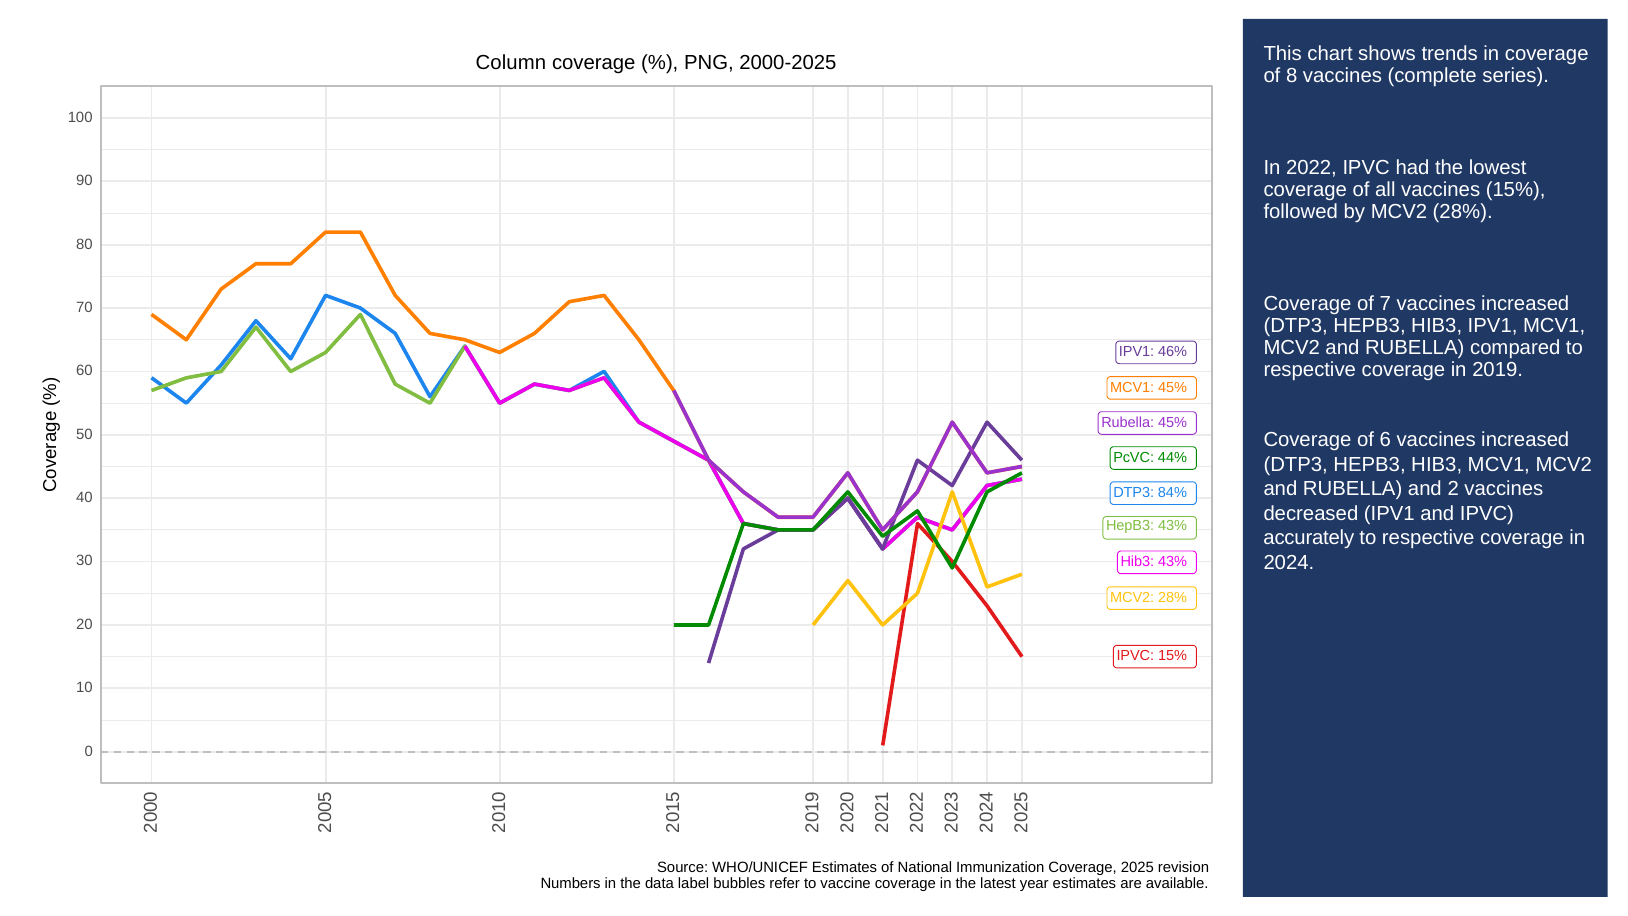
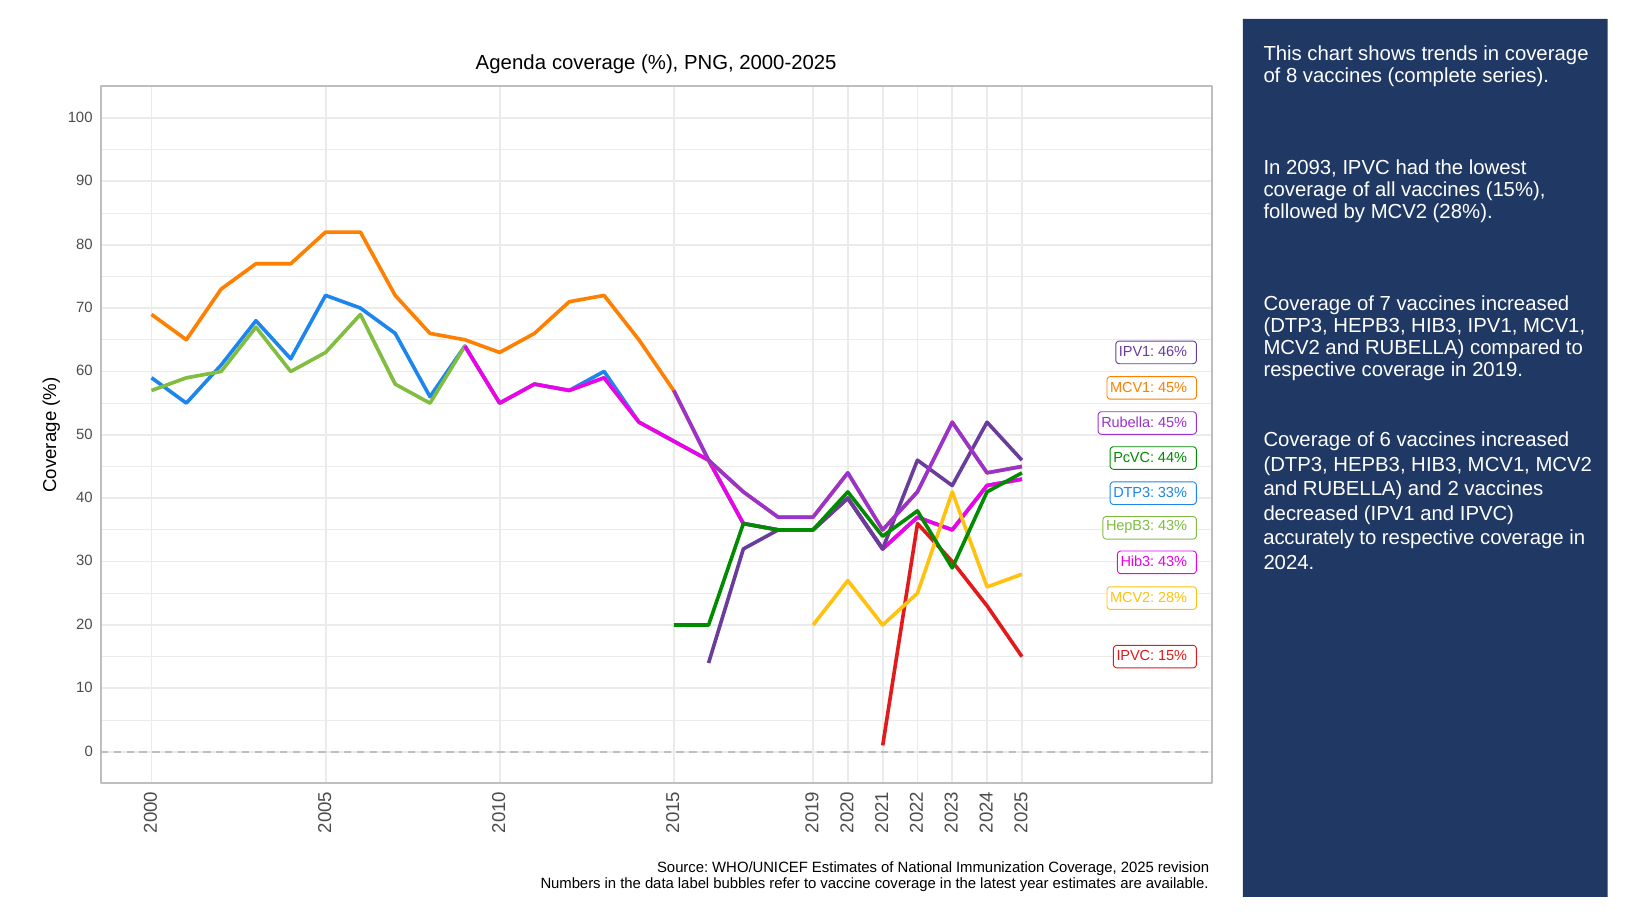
Column: Column -> Agenda
2022: 2022 -> 2093
84%: 84% -> 33%
